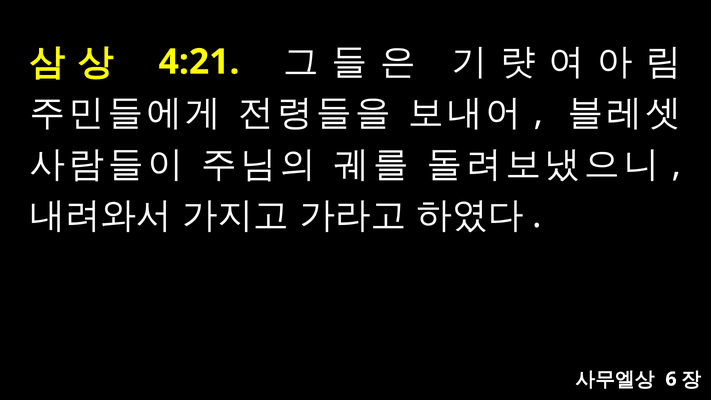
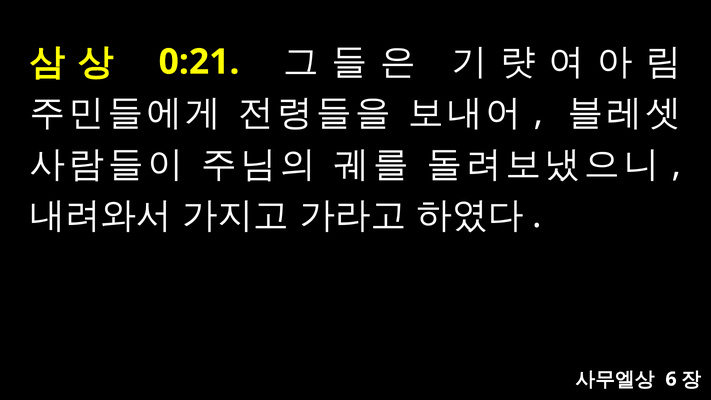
4:21: 4:21 -> 0:21
